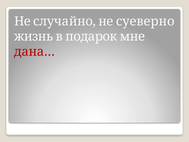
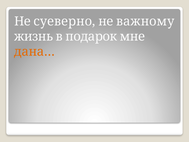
случайно: случайно -> суеверно
суеверно: суеверно -> важному
дана… colour: red -> orange
